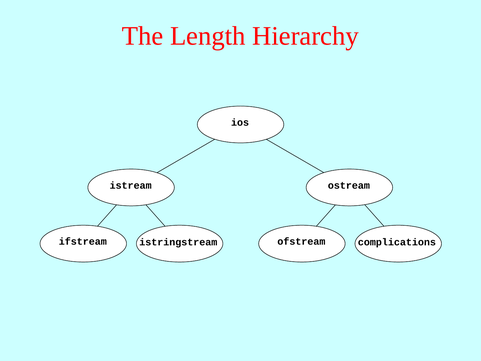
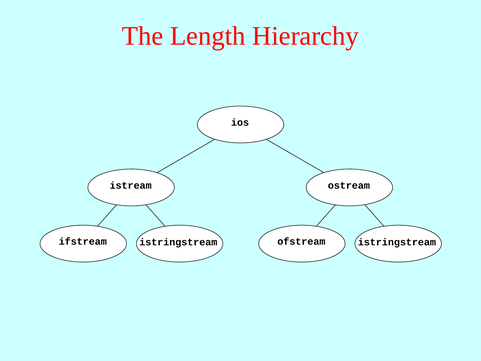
ofstream complications: complications -> istringstream
